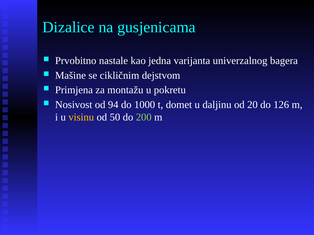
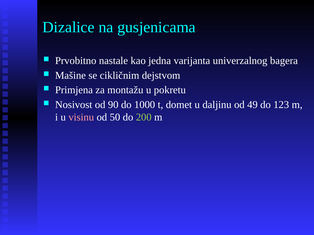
94: 94 -> 90
20: 20 -> 49
126: 126 -> 123
visinu colour: yellow -> pink
